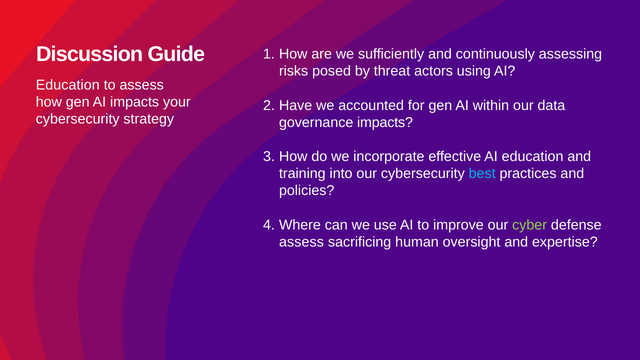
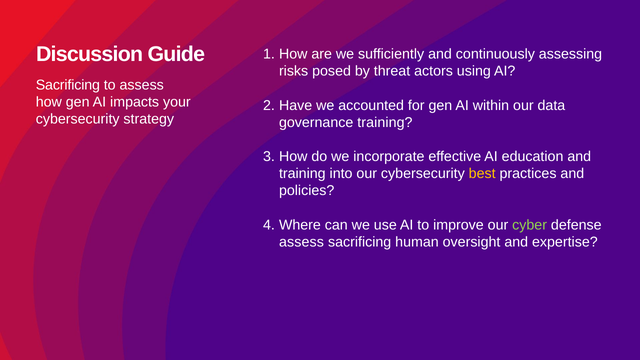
Education at (68, 85): Education -> Sacrificing
governance impacts: impacts -> training
best colour: light blue -> yellow
